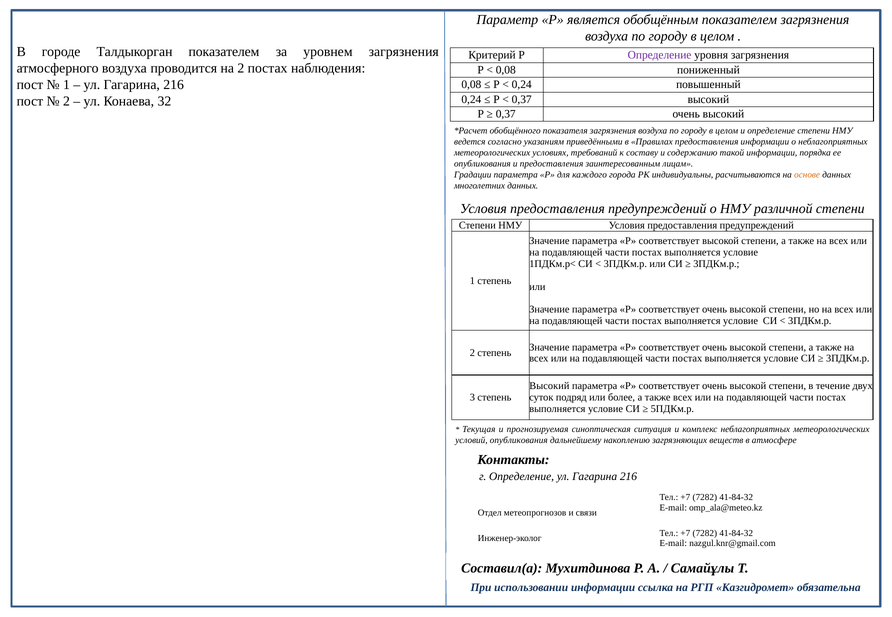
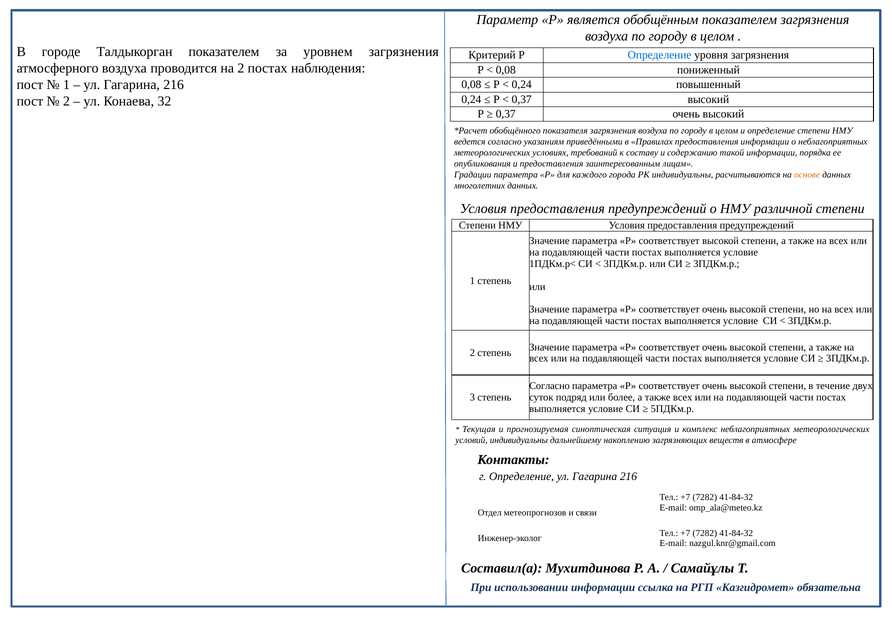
Определение at (660, 55) colour: purple -> blue
Высокий at (549, 386): Высокий -> Согласно
условий опубликования: опубликования -> индивидуальны
